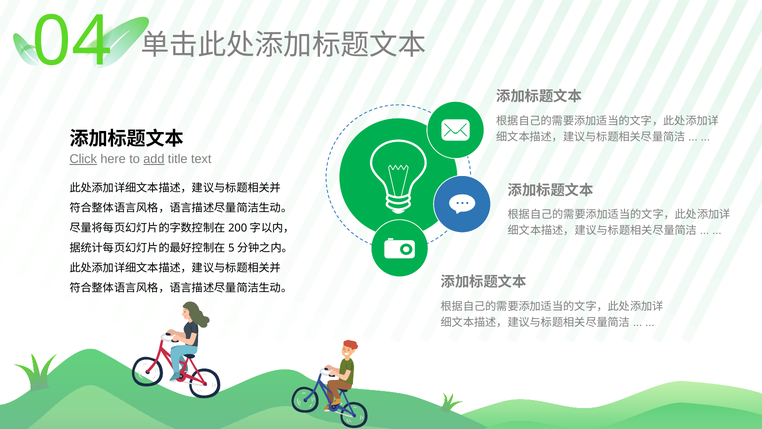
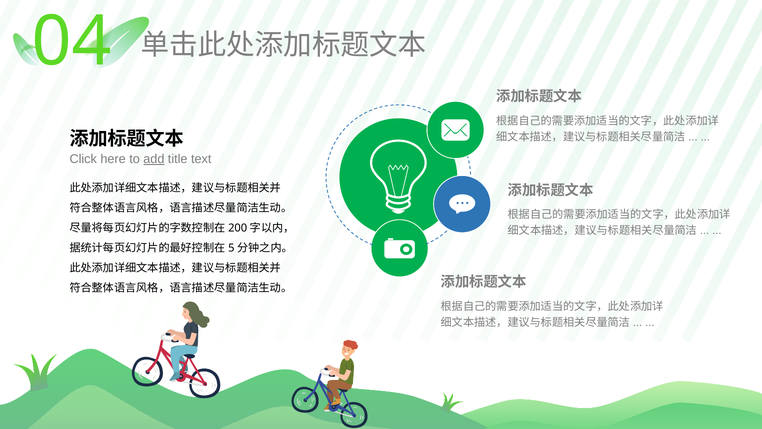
Click underline: present -> none
